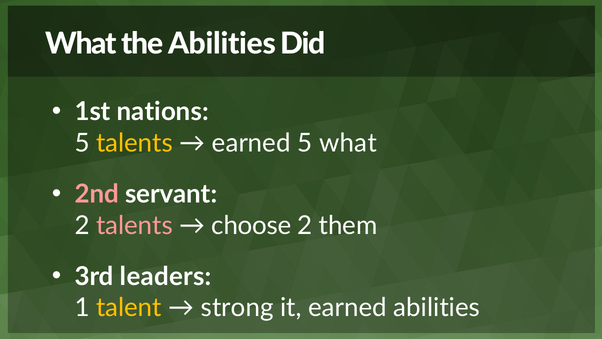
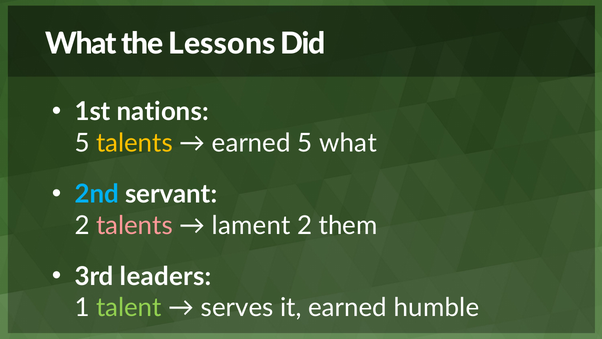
the Abilities: Abilities -> Lessons
2nd colour: pink -> light blue
choose: choose -> lament
talent colour: yellow -> light green
strong: strong -> serves
earned abilities: abilities -> humble
